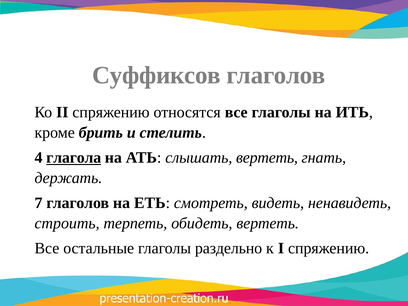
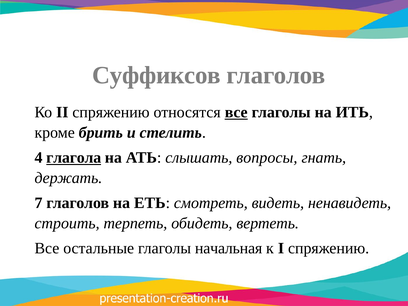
все at (236, 112) underline: none -> present
слышать вертеть: вертеть -> вопросы
раздельно: раздельно -> начальная
